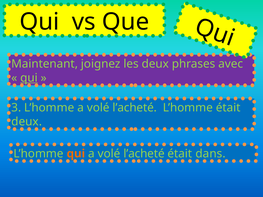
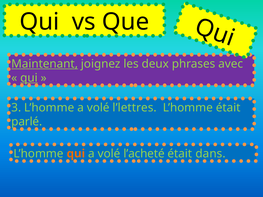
Maintenant underline: none -> present
L’homme a volé l’acheté: l’acheté -> l’lettres
deux at (27, 122): deux -> parlé
